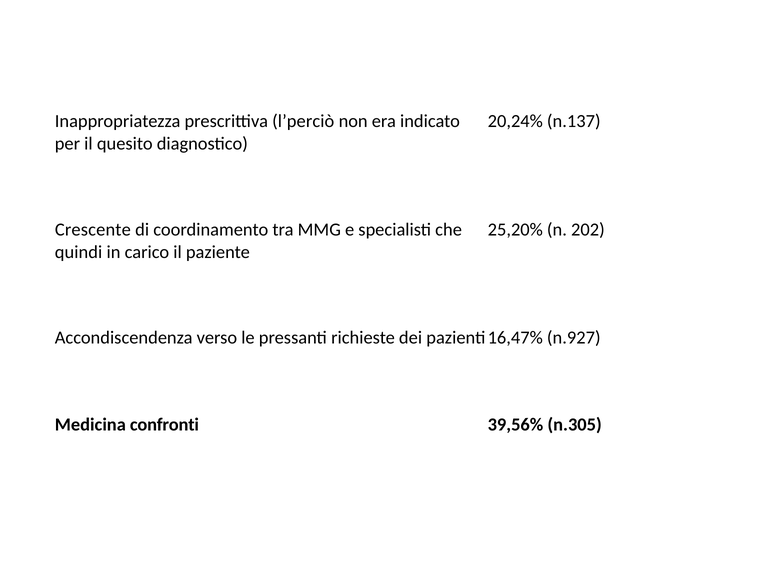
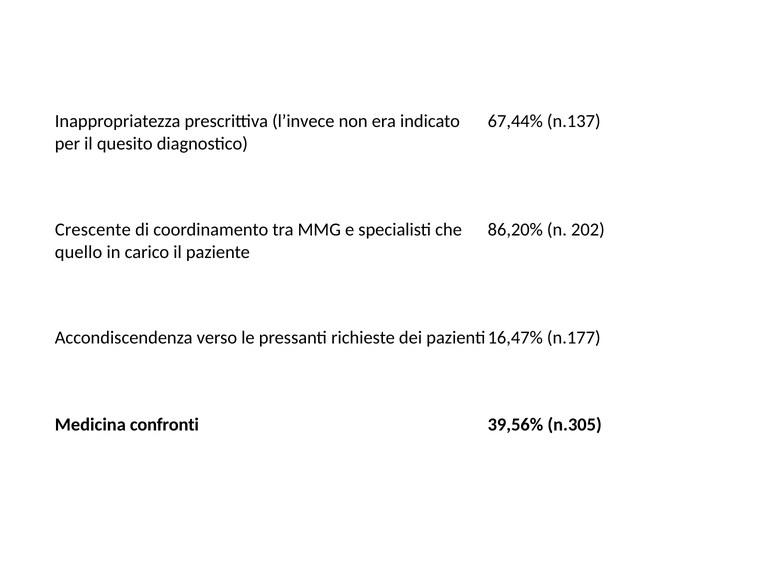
l’perciò: l’perciò -> l’invece
20,24%: 20,24% -> 67,44%
25,20%: 25,20% -> 86,20%
quindi: quindi -> quello
n.927: n.927 -> n.177
